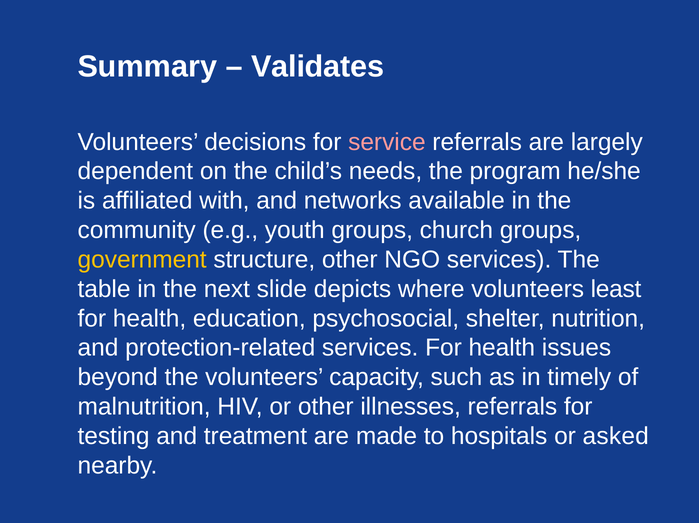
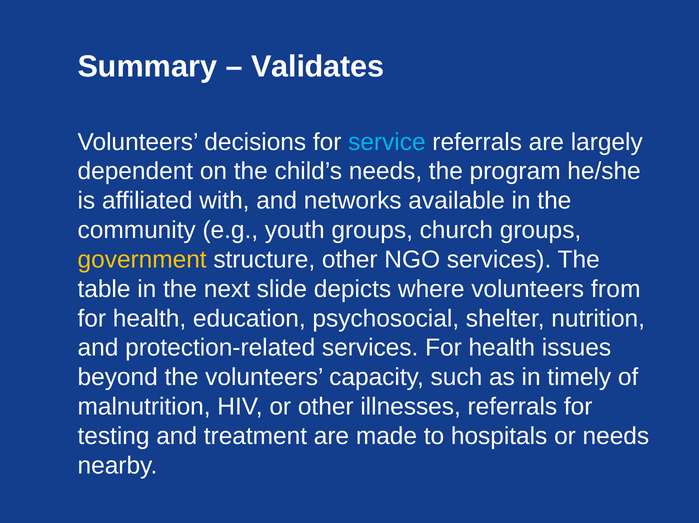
service colour: pink -> light blue
least: least -> from
or asked: asked -> needs
